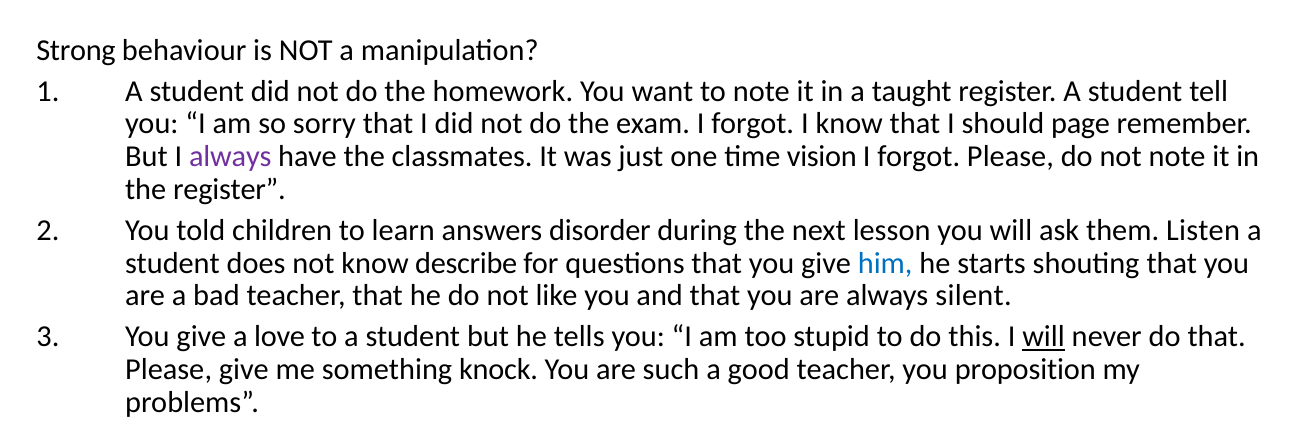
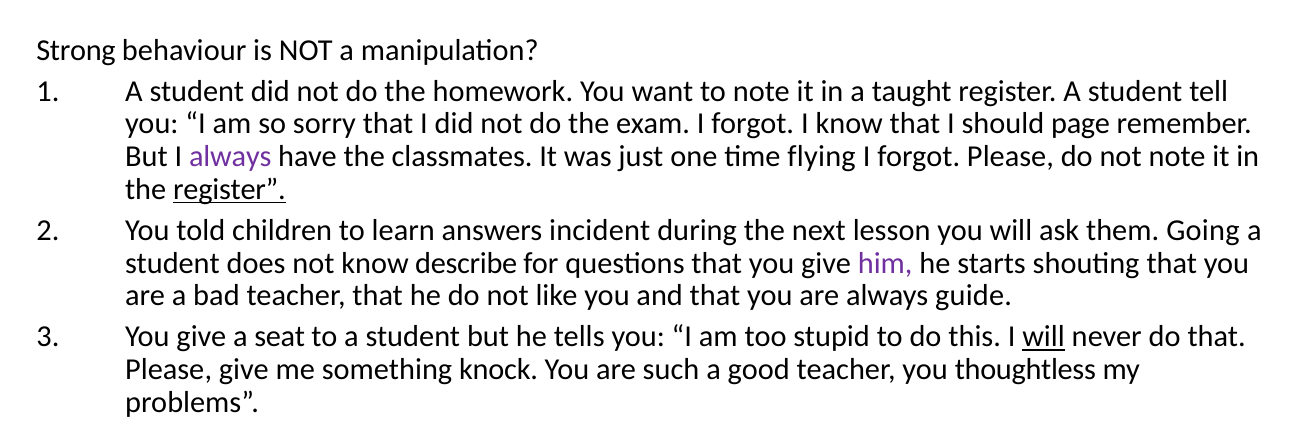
vision: vision -> flying
register at (230, 189) underline: none -> present
disorder: disorder -> incident
Listen: Listen -> Going
him colour: blue -> purple
silent: silent -> guide
love: love -> seat
proposition: proposition -> thoughtless
